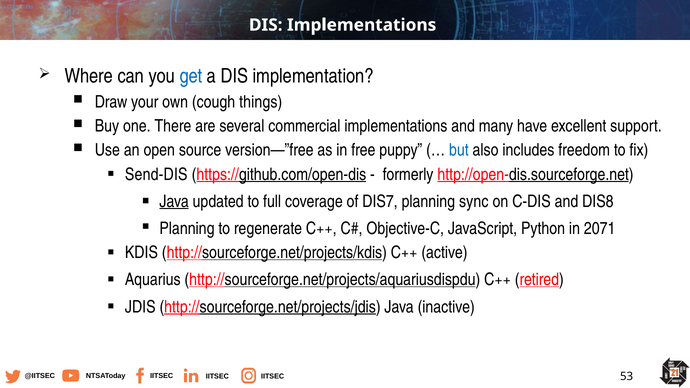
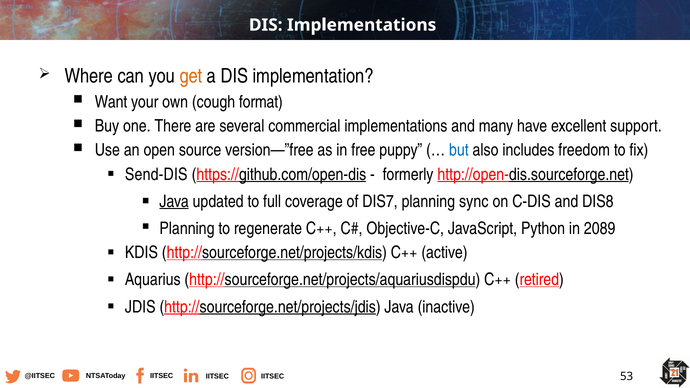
get colour: blue -> orange
Draw: Draw -> Want
things: things -> format
2071: 2071 -> 2089
